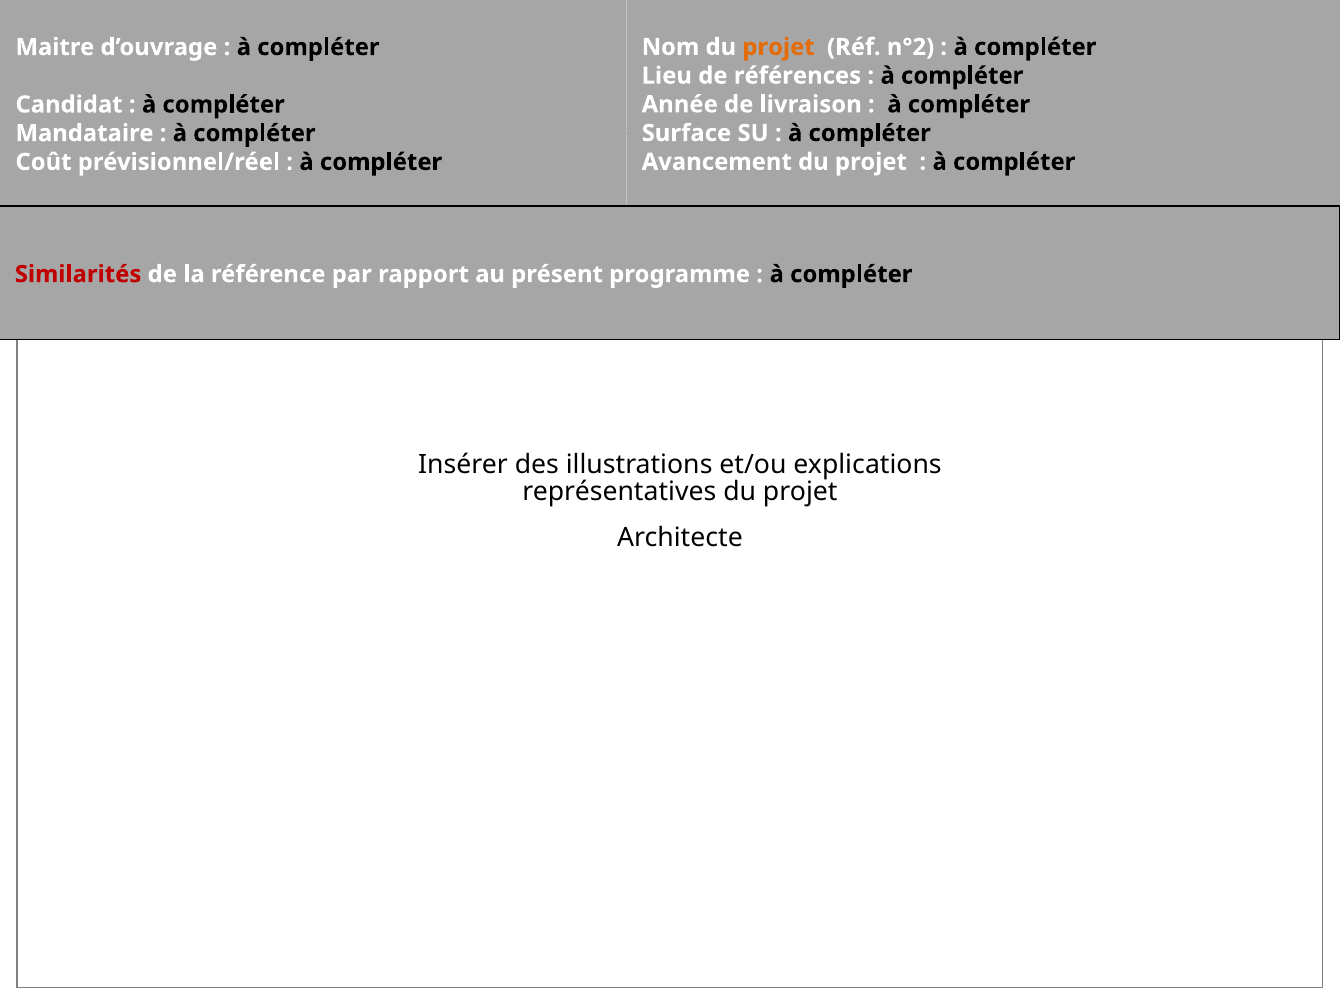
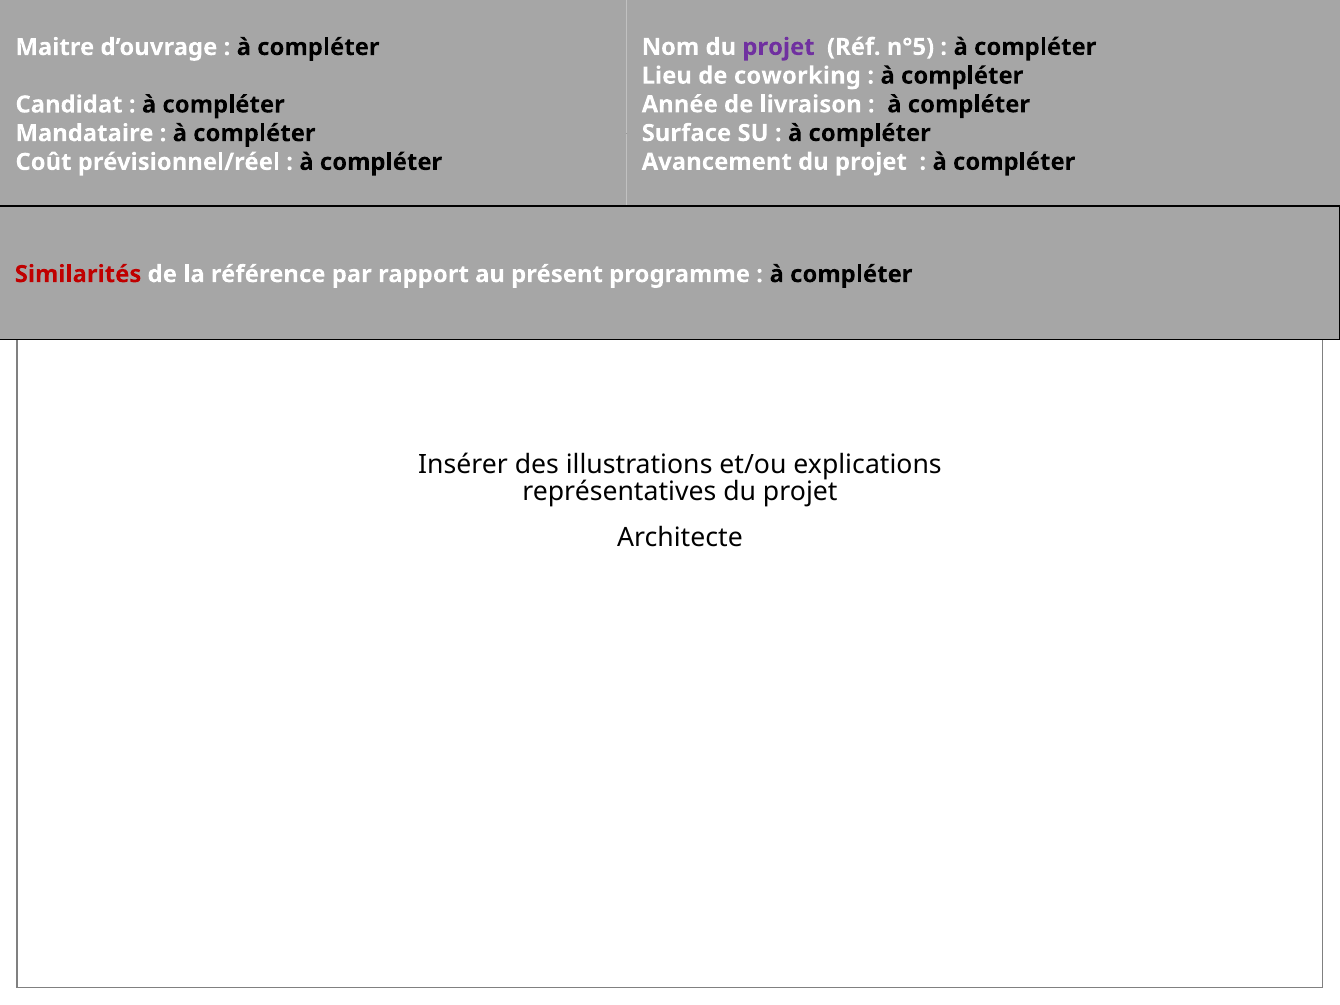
projet at (779, 47) colour: orange -> purple
n°2: n°2 -> n°5
références: références -> coworking
